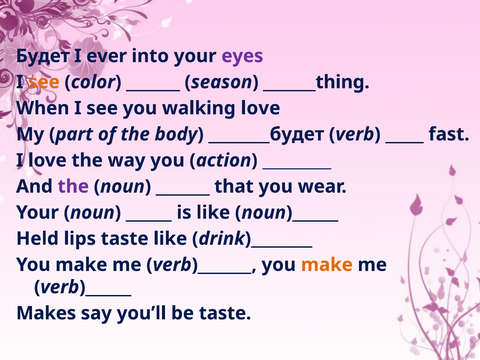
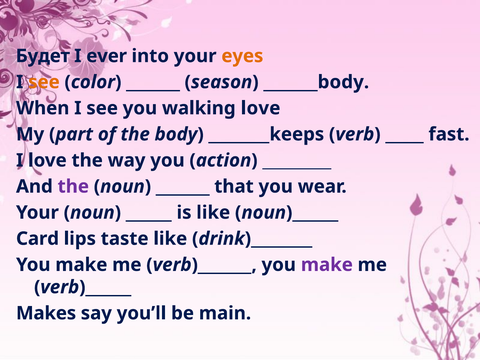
eyes colour: purple -> orange
_______thing: _______thing -> _______body
________будет: ________будет -> ________keeps
Held: Held -> Card
make at (327, 265) colour: orange -> purple
be taste: taste -> main
